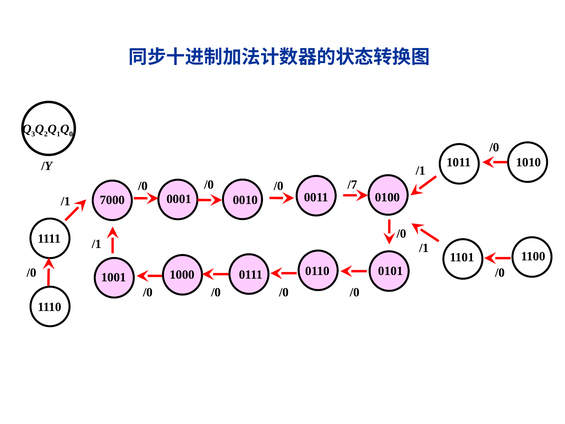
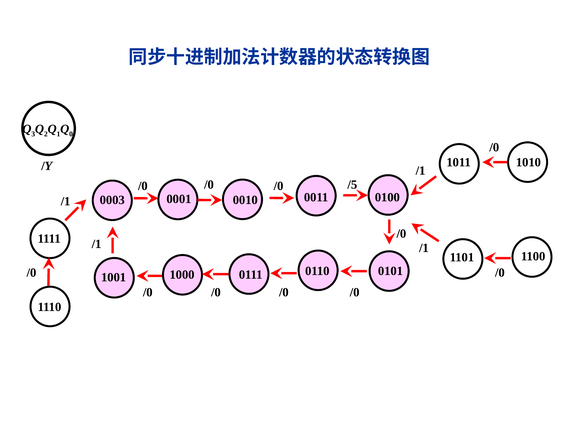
/7: /7 -> /5
7000: 7000 -> 0003
